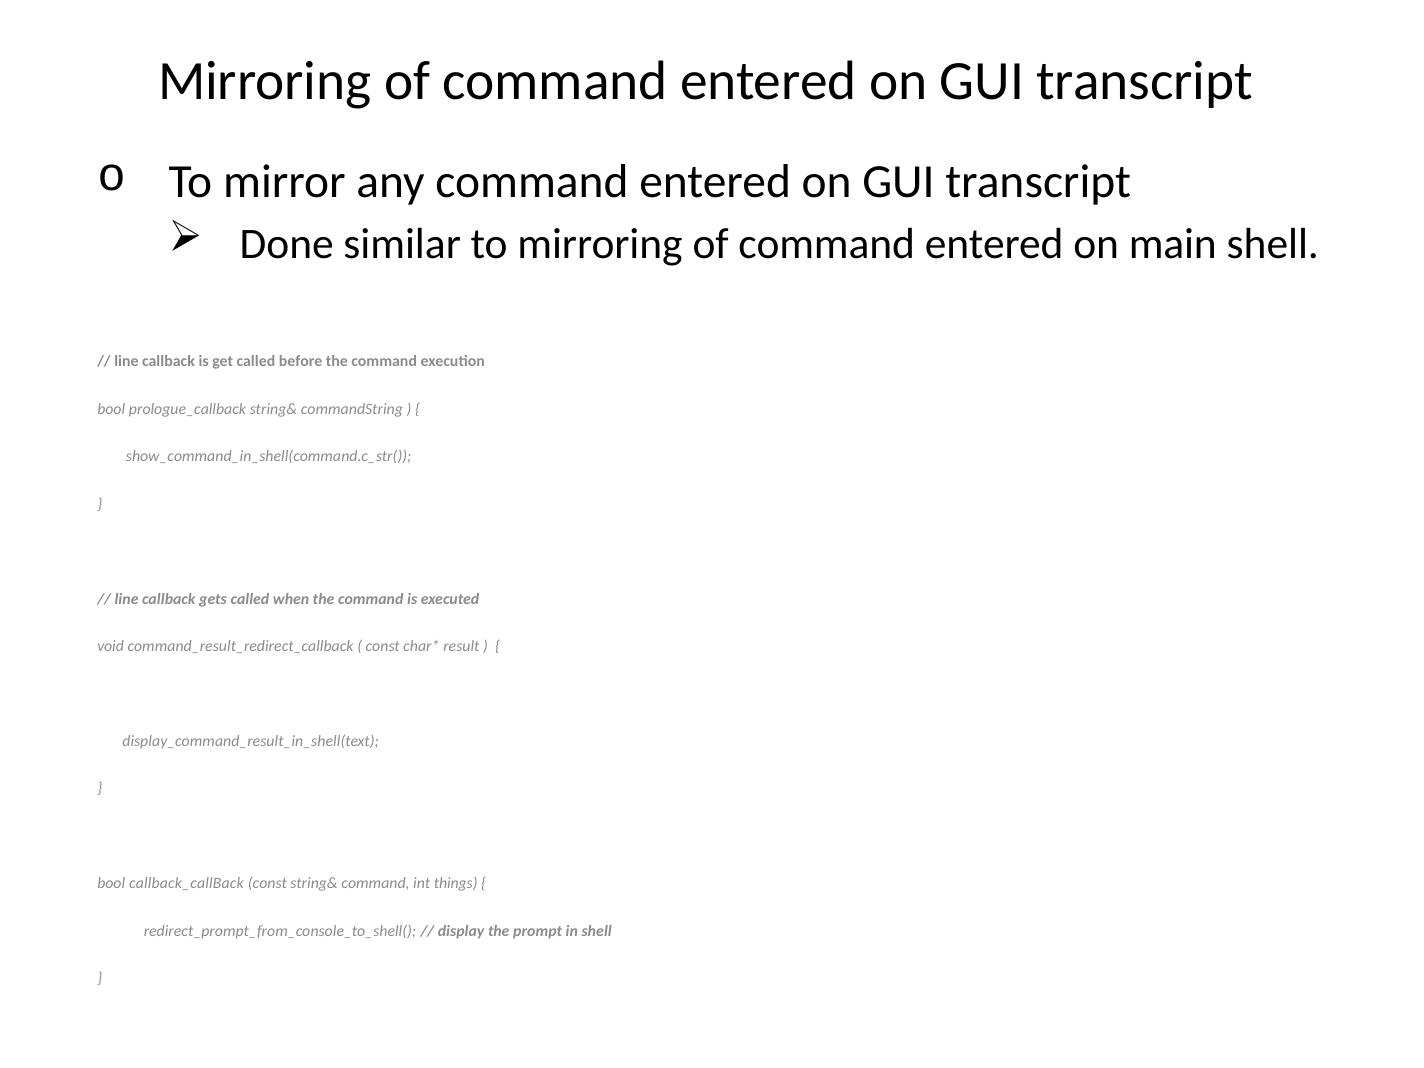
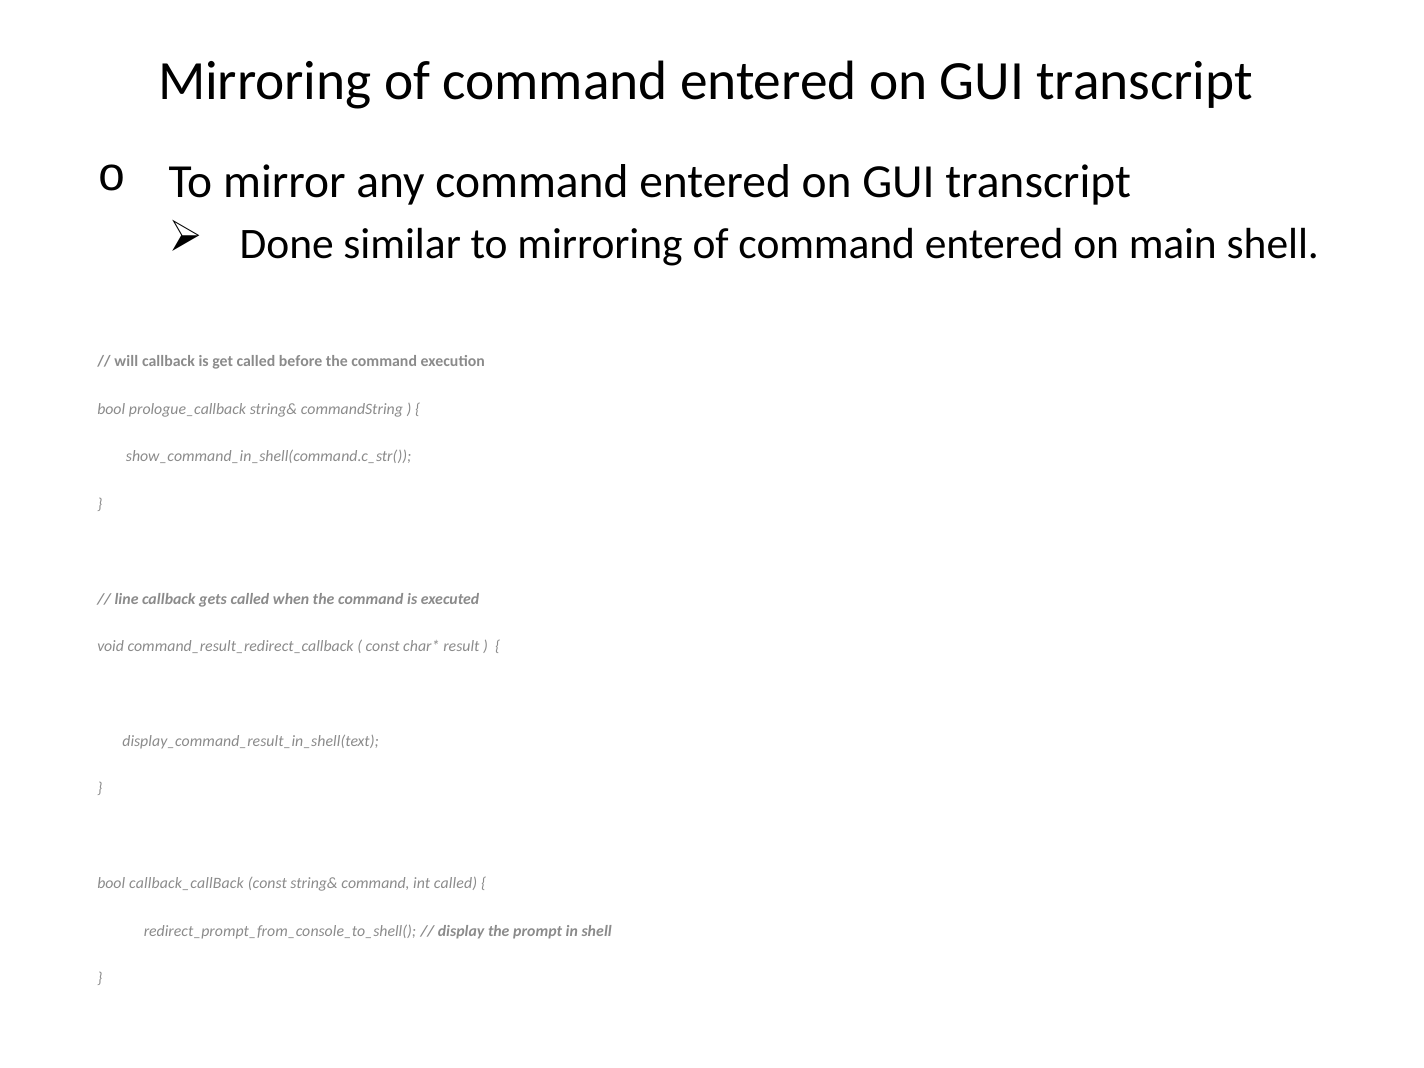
line at (126, 362): line -> will
int things: things -> called
